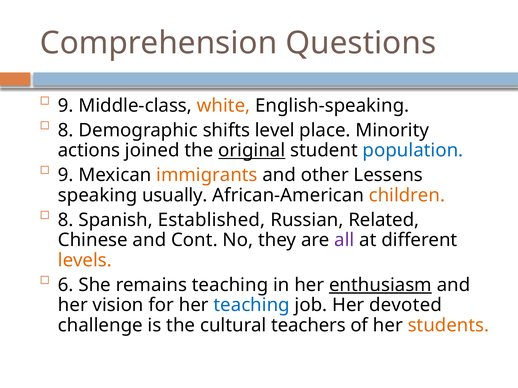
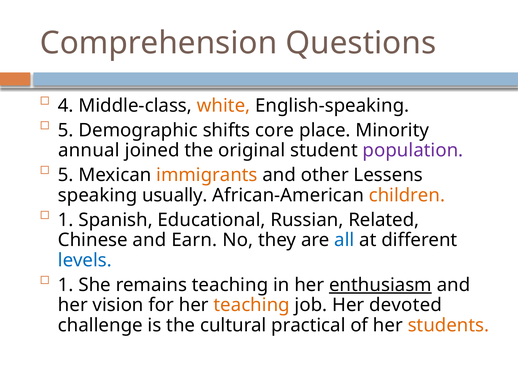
9 at (66, 106): 9 -> 4
8 at (66, 130): 8 -> 5
level: level -> core
actions: actions -> annual
original underline: present -> none
population colour: blue -> purple
9 at (66, 175): 9 -> 5
8 at (66, 220): 8 -> 1
Established: Established -> Educational
Cont: Cont -> Earn
all colour: purple -> blue
levels colour: orange -> blue
6 at (66, 285): 6 -> 1
teaching at (252, 306) colour: blue -> orange
teachers: teachers -> practical
